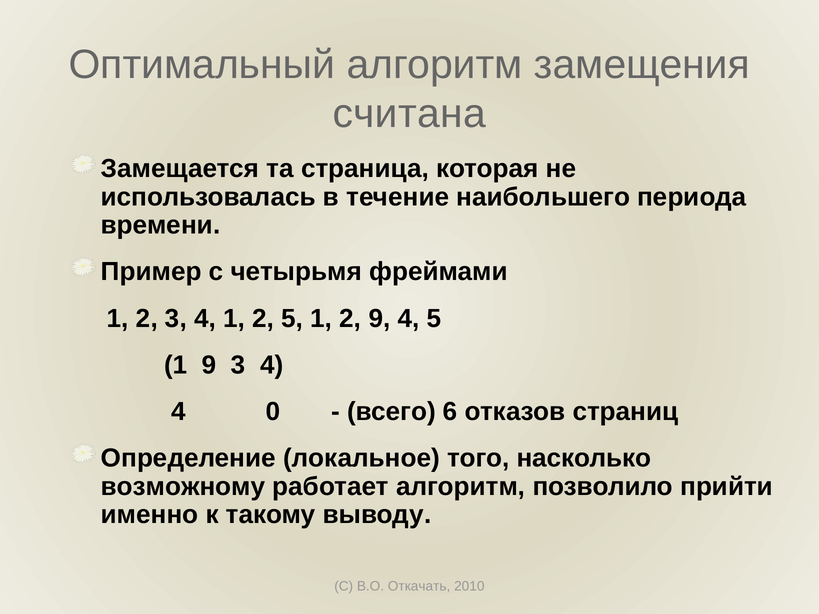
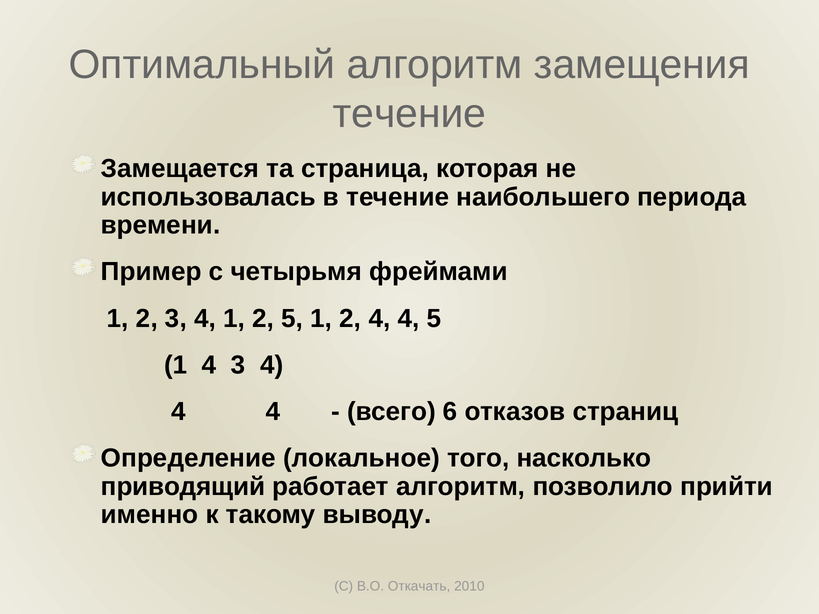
считана at (409, 114): считана -> течение
2 9: 9 -> 4
1 9: 9 -> 4
0 at (273, 412): 0 -> 4
возможному: возможному -> приводящий
